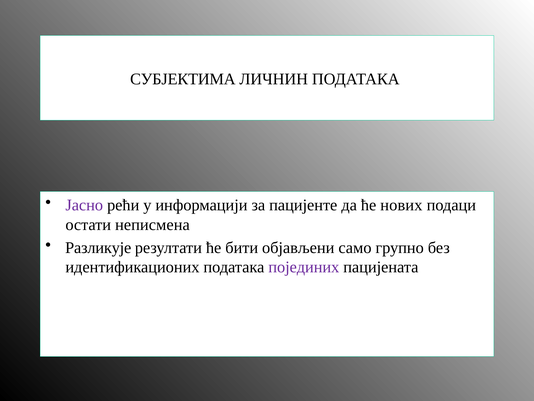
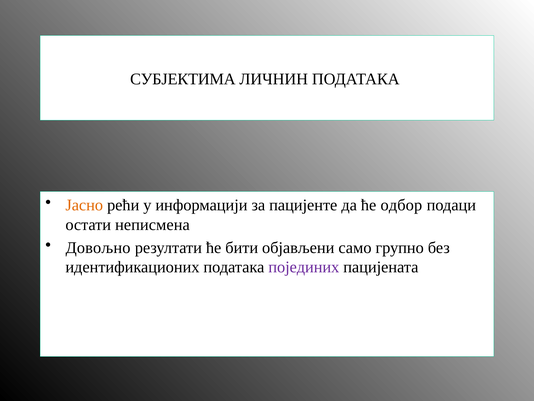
Јасно colour: purple -> orange
нових: нових -> одбор
Разликује: Разликује -> Довољно
